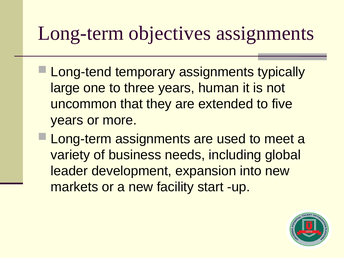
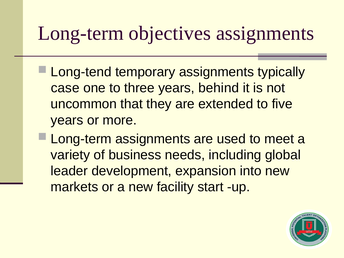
large: large -> case
human: human -> behind
